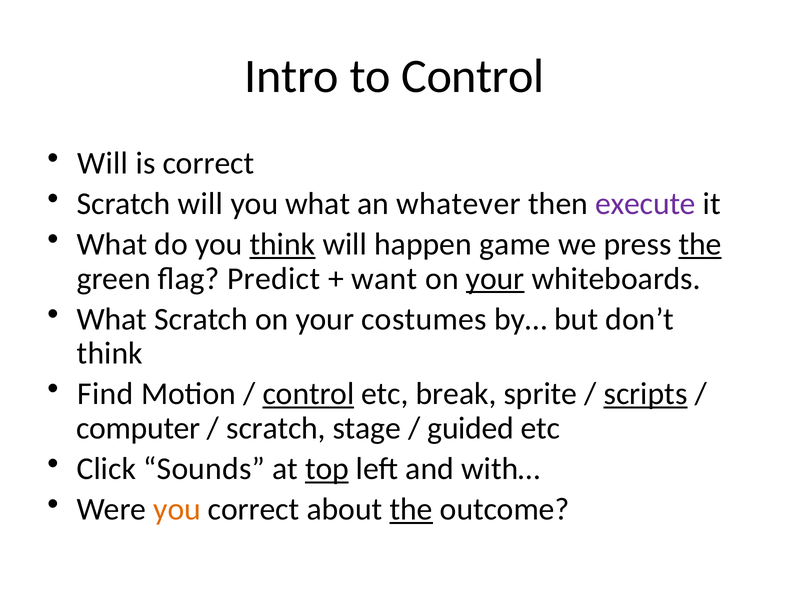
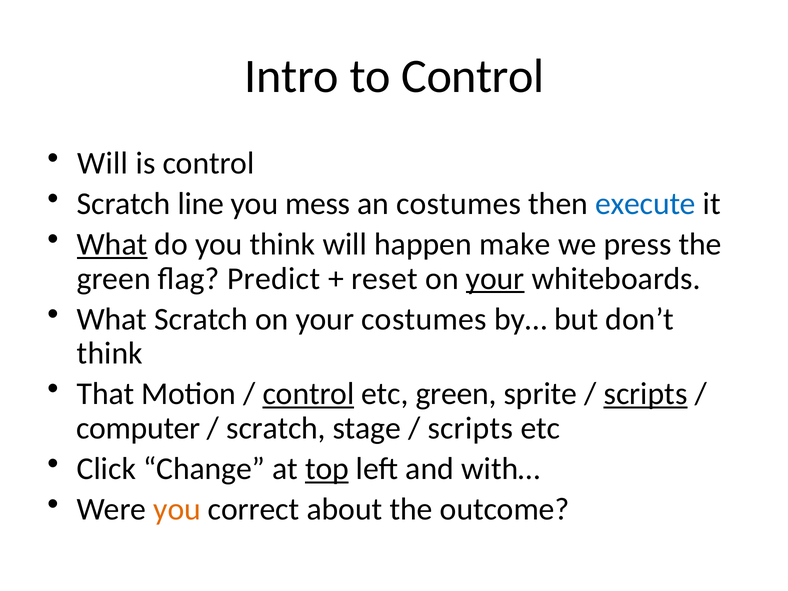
is correct: correct -> control
Scratch will: will -> line
you what: what -> mess
an whatever: whatever -> costumes
execute colour: purple -> blue
What at (112, 244) underline: none -> present
think at (282, 244) underline: present -> none
game: game -> make
the at (700, 244) underline: present -> none
want: want -> reset
Find: Find -> That
etc break: break -> green
guided at (471, 428): guided -> scripts
Sounds: Sounds -> Change
the at (411, 509) underline: present -> none
